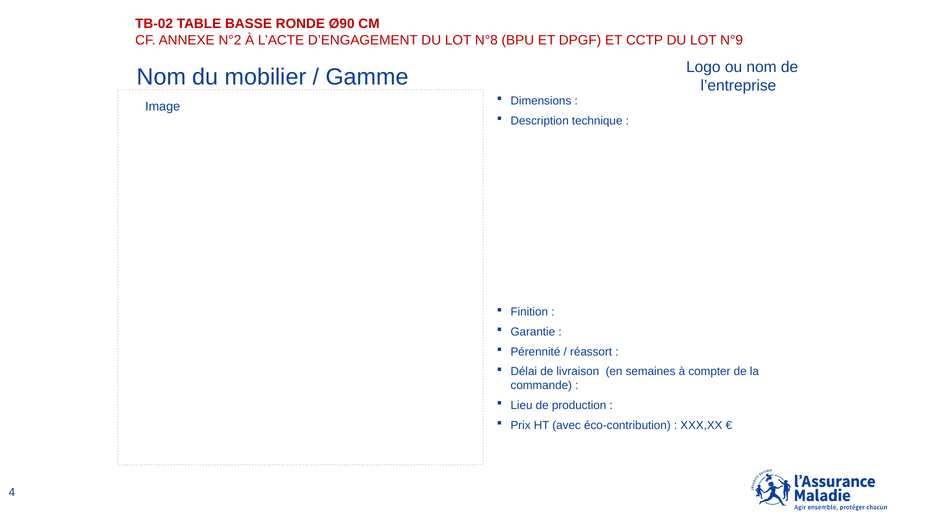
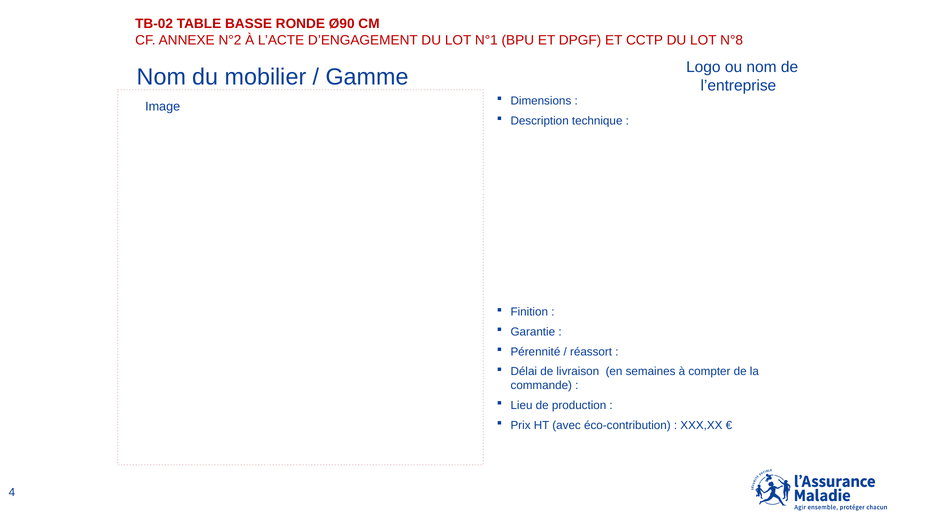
N°8: N°8 -> N°1
N°9: N°9 -> N°8
